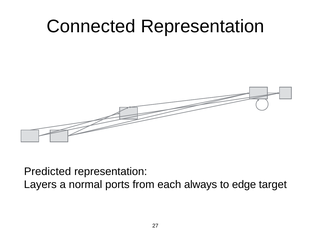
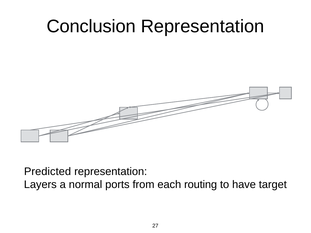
Connected: Connected -> Conclusion
always: always -> routing
edge: edge -> have
